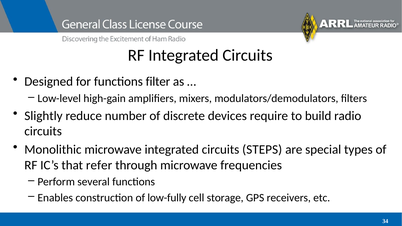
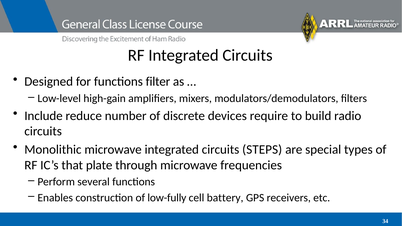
Slightly: Slightly -> Include
refer: refer -> plate
storage: storage -> battery
